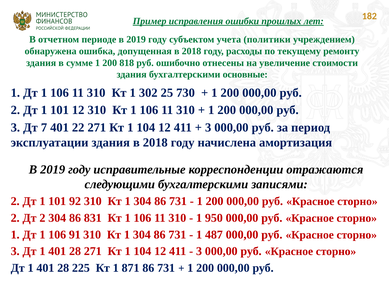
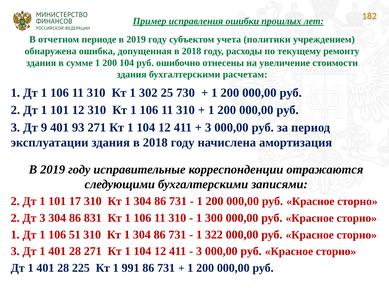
200 818: 818 -> 104
основные: основные -> расчетам
7: 7 -> 9
22: 22 -> 93
92: 92 -> 17
Дт 2: 2 -> 3
950: 950 -> 300
91: 91 -> 51
487: 487 -> 322
871: 871 -> 991
